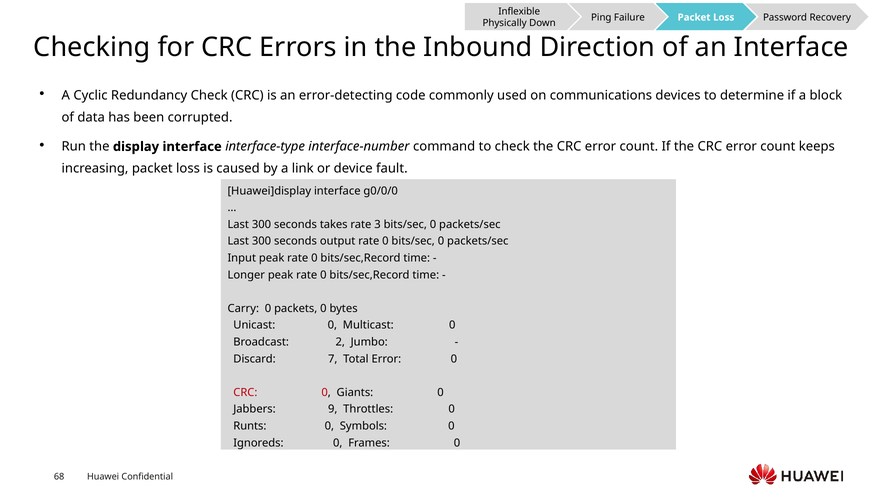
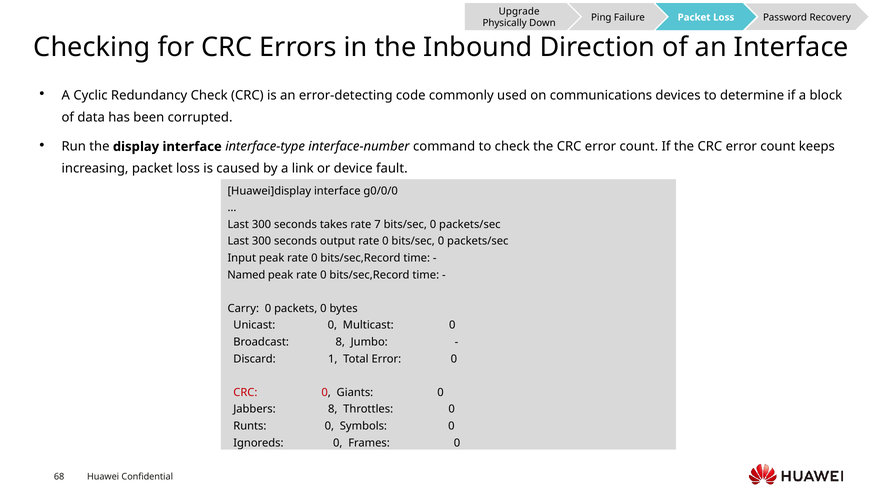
Inflexible: Inflexible -> Upgrade
3: 3 -> 7
Longer: Longer -> Named
Broadcast 2: 2 -> 8
7: 7 -> 1
Jabbers 9: 9 -> 8
